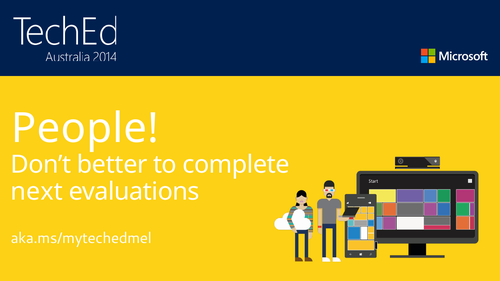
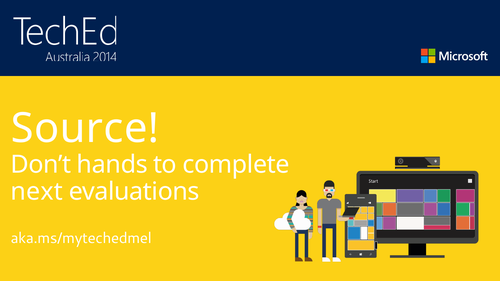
People: People -> Source
better: better -> hands
